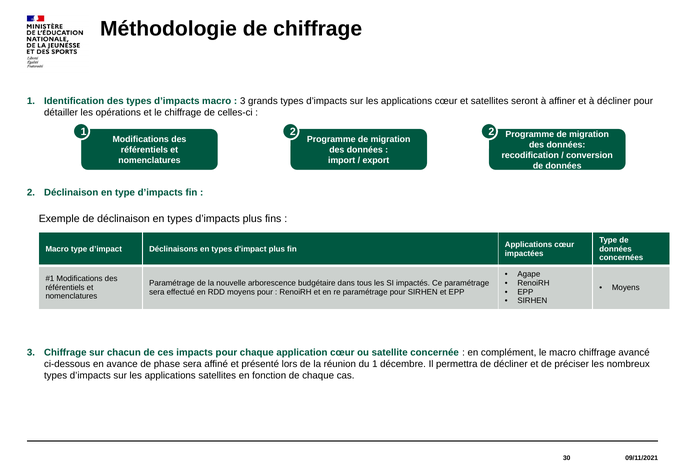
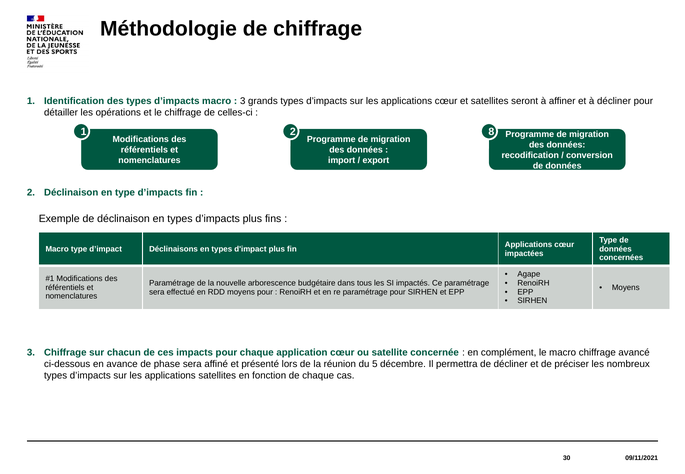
2 2: 2 -> 8
du 1: 1 -> 5
